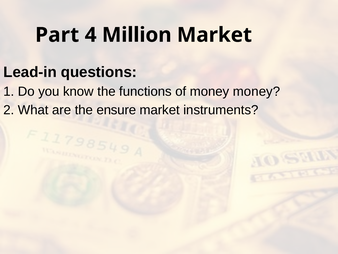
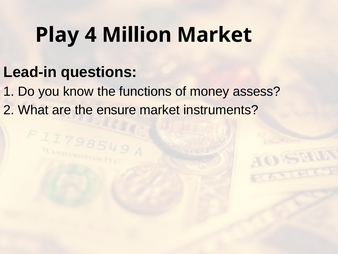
Part: Part -> Play
money money: money -> assess
